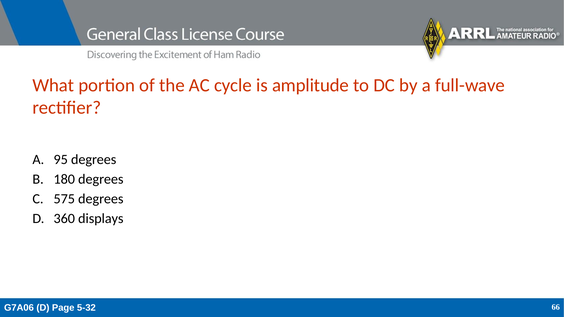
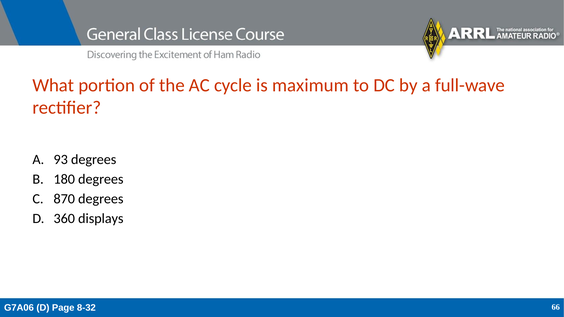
amplitude: amplitude -> maximum
95: 95 -> 93
575: 575 -> 870
5-32: 5-32 -> 8-32
